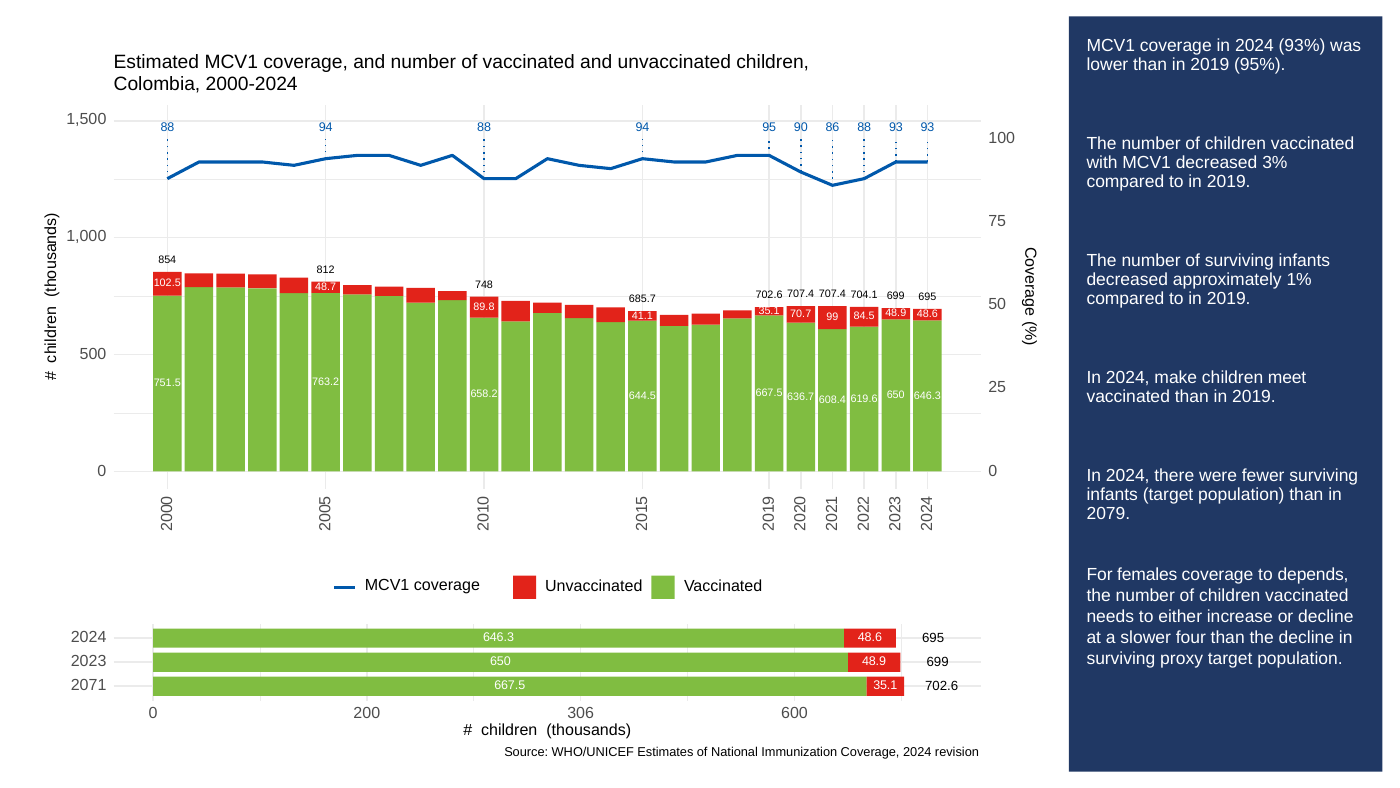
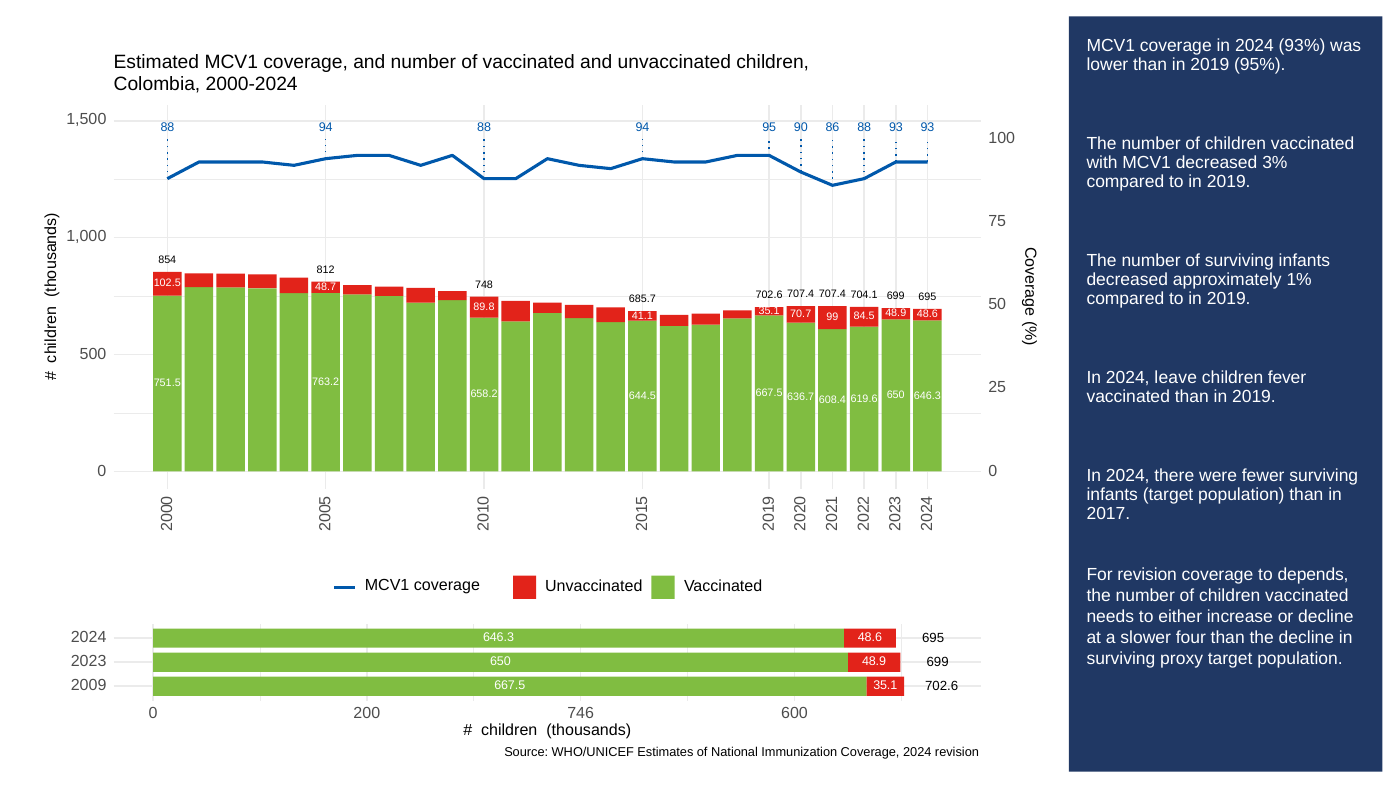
make: make -> leave
meet: meet -> fever
2079: 2079 -> 2017
For females: females -> revision
2071: 2071 -> 2009
306: 306 -> 746
